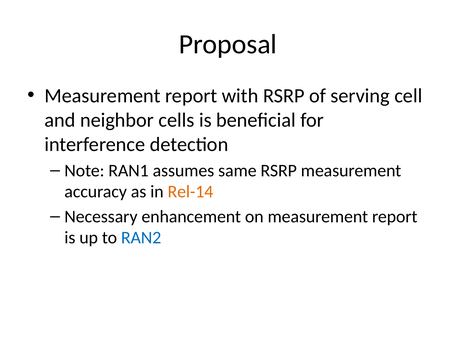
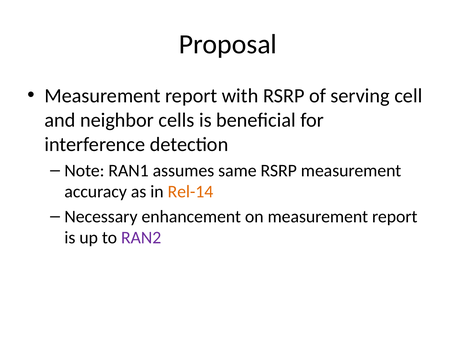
RAN2 colour: blue -> purple
